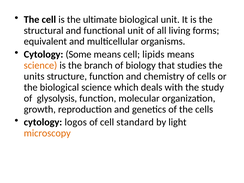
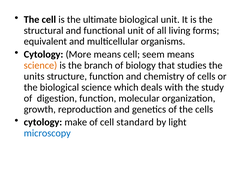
Some: Some -> More
lipids: lipids -> seem
glysolysis: glysolysis -> digestion
logos: logos -> make
microscopy colour: orange -> blue
